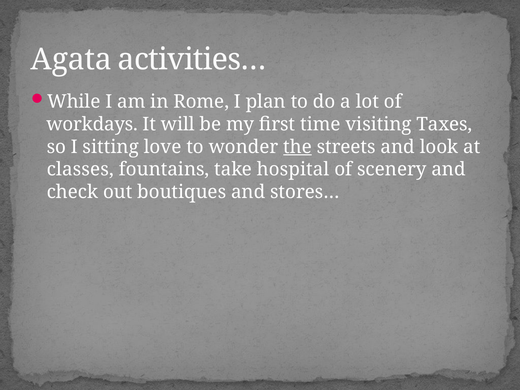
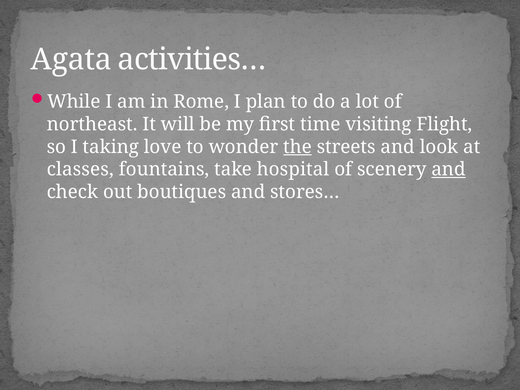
workdays: workdays -> northeast
Taxes: Taxes -> Flight
sitting: sitting -> taking
and at (449, 169) underline: none -> present
